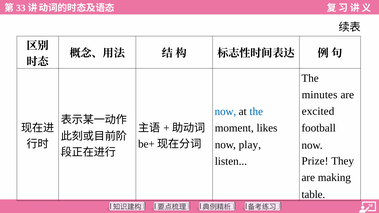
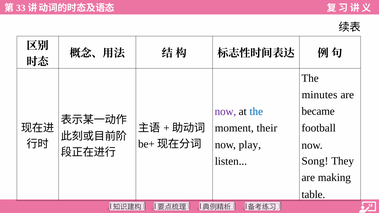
excited: excited -> became
now at (225, 112) colour: blue -> purple
likes: likes -> their
Prize: Prize -> Song
